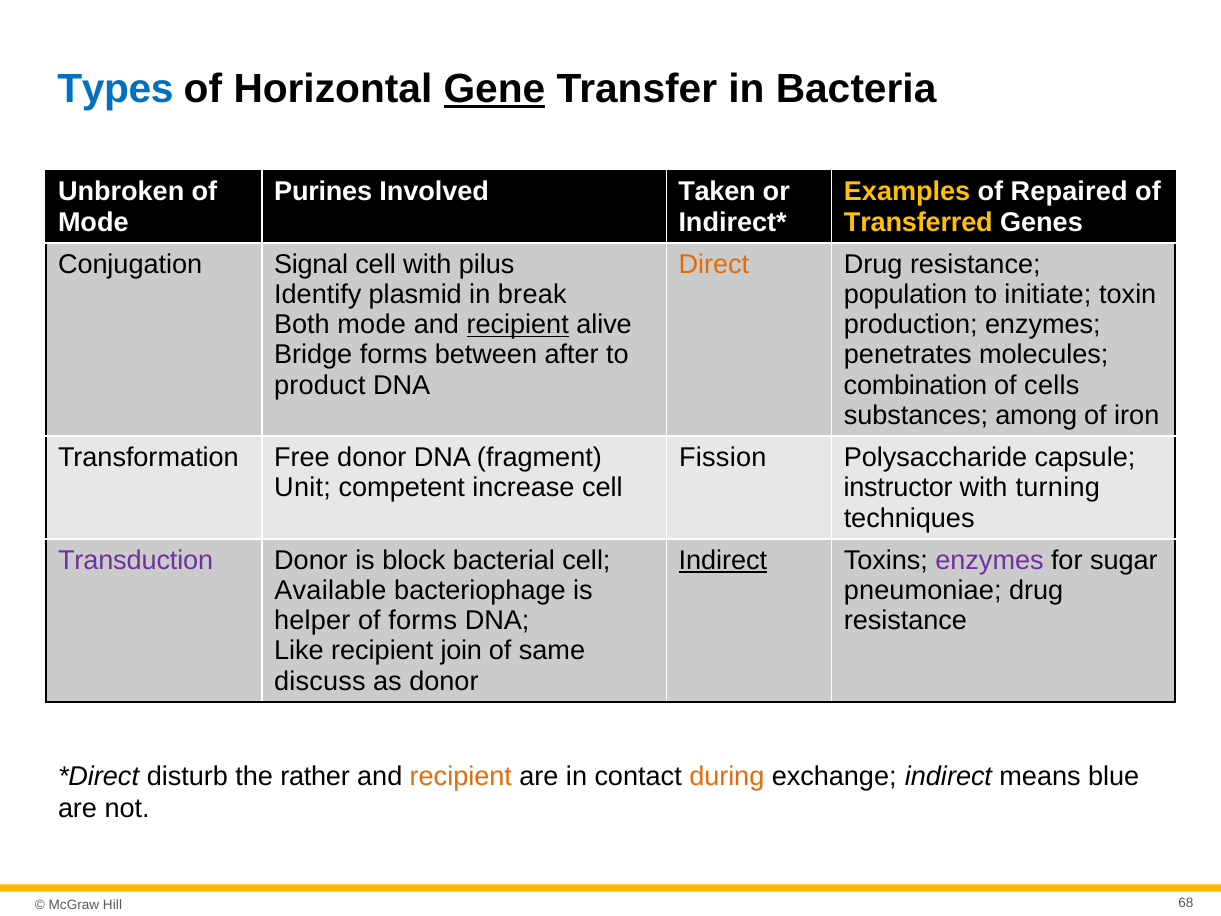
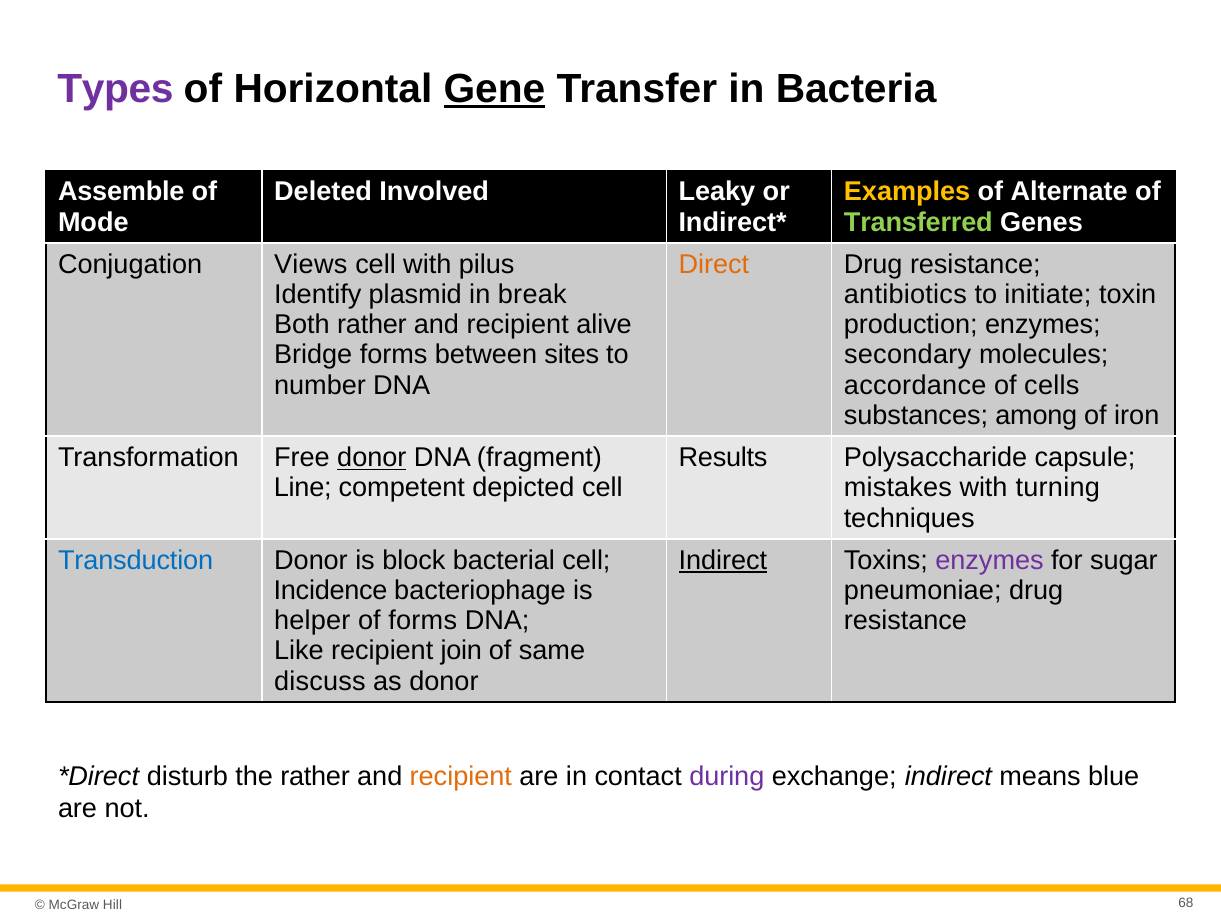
Types colour: blue -> purple
Unbroken: Unbroken -> Assemble
Purines: Purines -> Deleted
Taken: Taken -> Leaky
Repaired: Repaired -> Alternate
Transferred colour: yellow -> light green
Signal: Signal -> Views
population: population -> antibiotics
Both mode: mode -> rather
recipient at (518, 325) underline: present -> none
after: after -> sites
penetrates: penetrates -> secondary
product: product -> number
combination: combination -> accordance
donor at (372, 458) underline: none -> present
Fission: Fission -> Results
Unit: Unit -> Line
increase: increase -> depicted
instructor: instructor -> mistakes
Transduction colour: purple -> blue
Available: Available -> Incidence
during colour: orange -> purple
